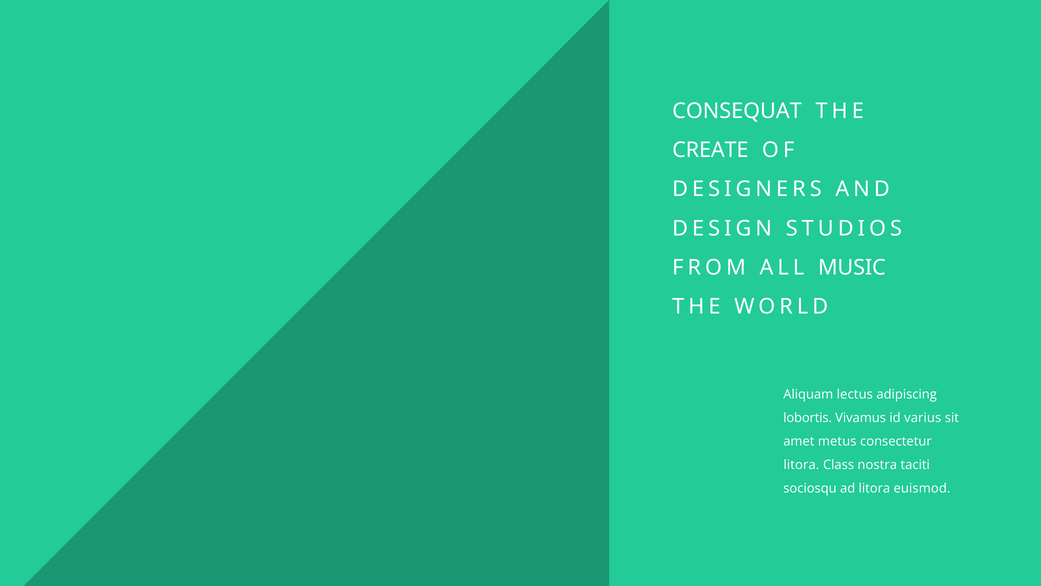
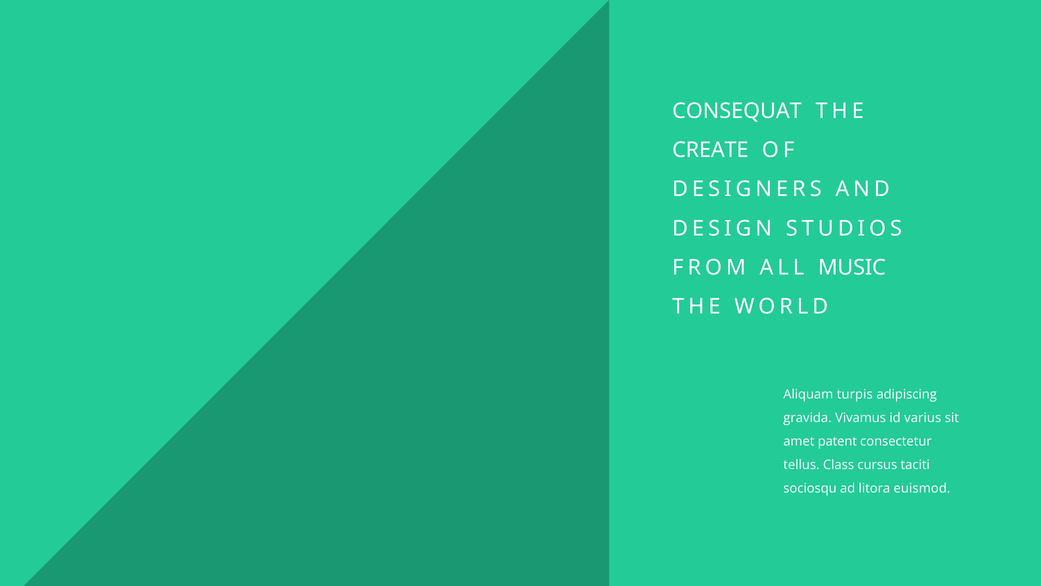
lectus: lectus -> turpis
lobortis: lobortis -> gravida
metus: metus -> patent
litora at (801, 464): litora -> tellus
nostra: nostra -> cursus
